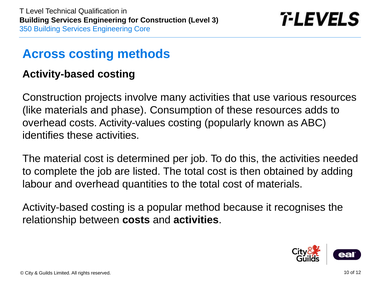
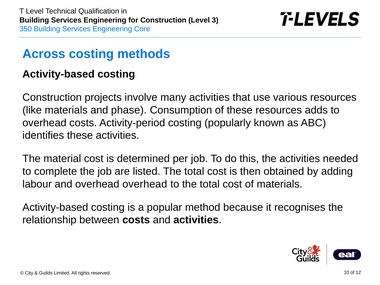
Activity-values: Activity-values -> Activity-period
overhead quantities: quantities -> overhead
